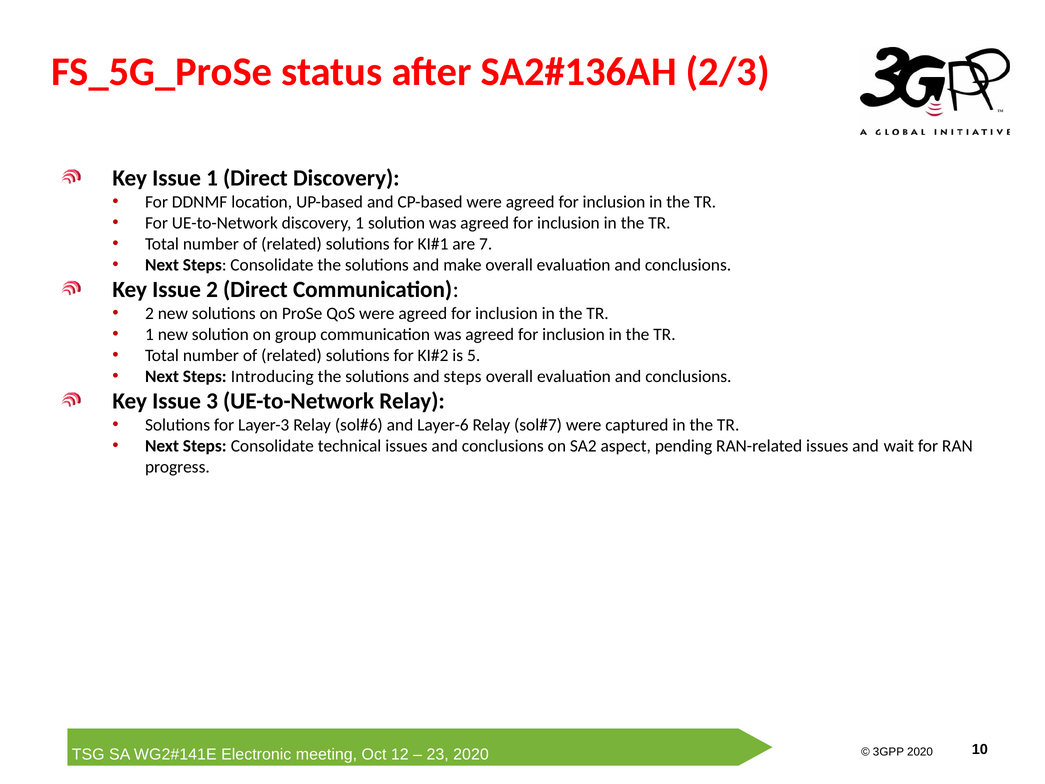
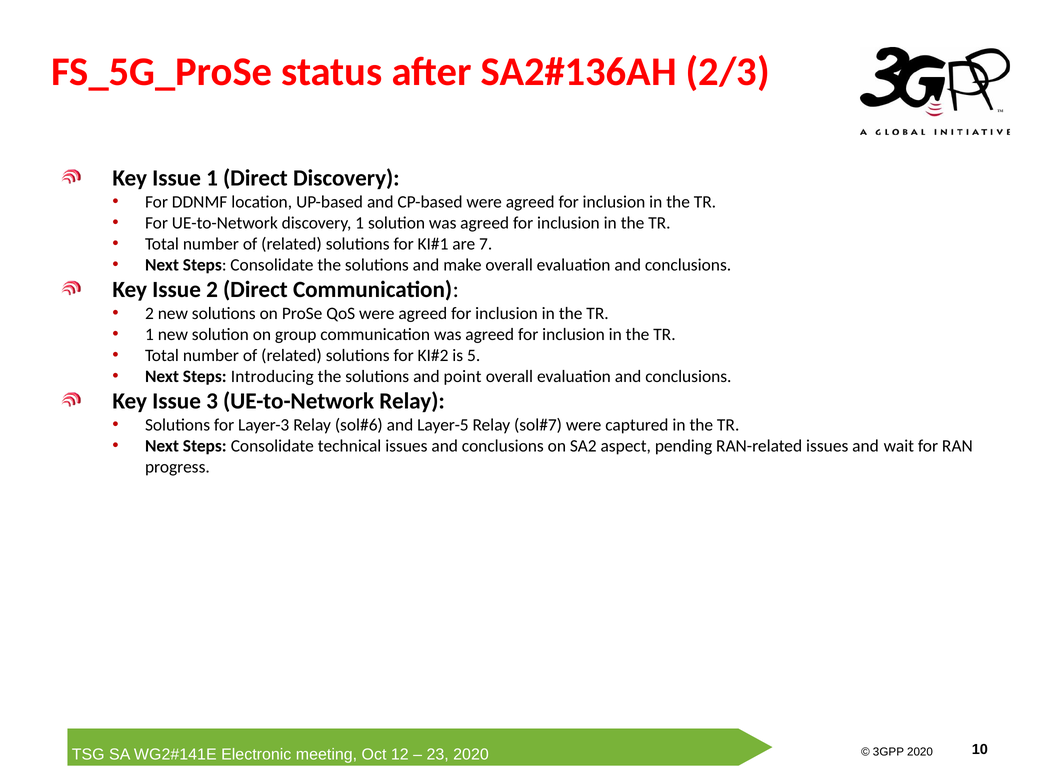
and steps: steps -> point
Layer-6: Layer-6 -> Layer-5
